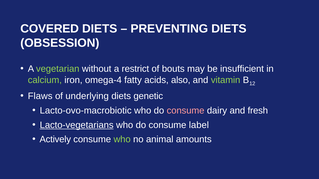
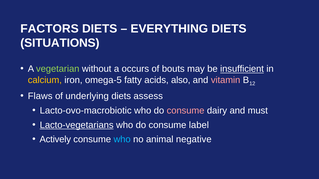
COVERED: COVERED -> FACTORS
PREVENTING: PREVENTING -> EVERYTHING
OBSESSION: OBSESSION -> SITUATIONS
restrict: restrict -> occurs
insufficient underline: none -> present
calcium colour: light green -> yellow
omega-4: omega-4 -> omega-5
vitamin colour: light green -> pink
genetic: genetic -> assess
fresh: fresh -> must
who at (122, 140) colour: light green -> light blue
amounts: amounts -> negative
